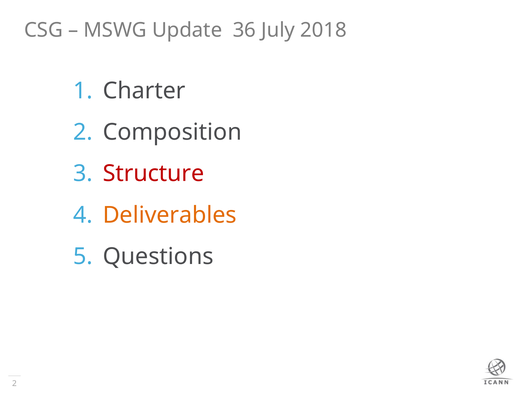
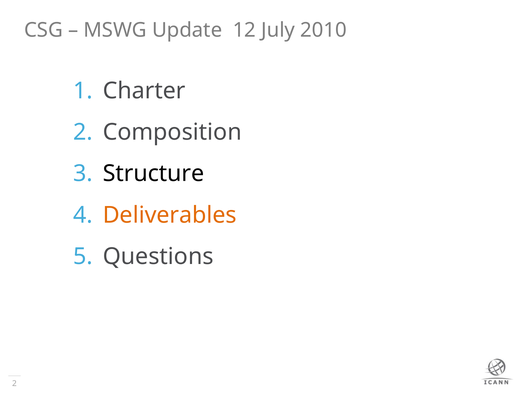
36: 36 -> 12
2018: 2018 -> 2010
Structure colour: red -> black
